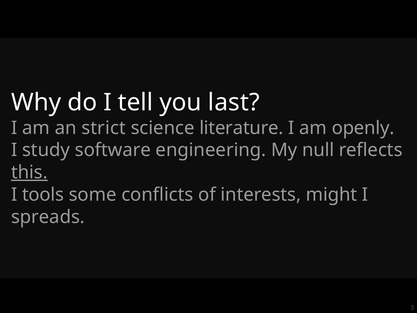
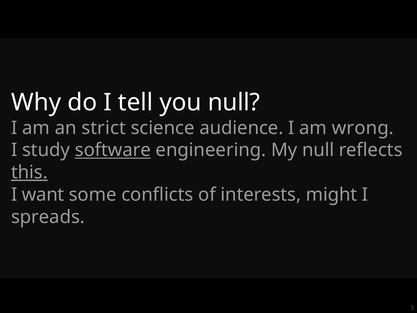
you last: last -> null
literature: literature -> audience
openly: openly -> wrong
software underline: none -> present
tools: tools -> want
